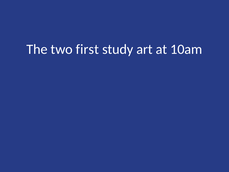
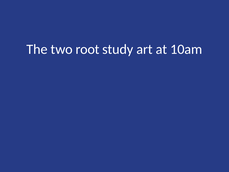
first: first -> root
